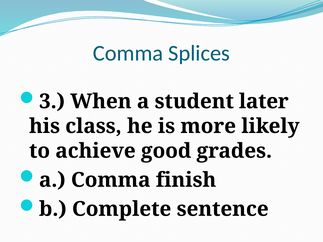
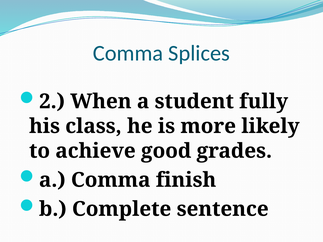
3: 3 -> 2
later: later -> fully
